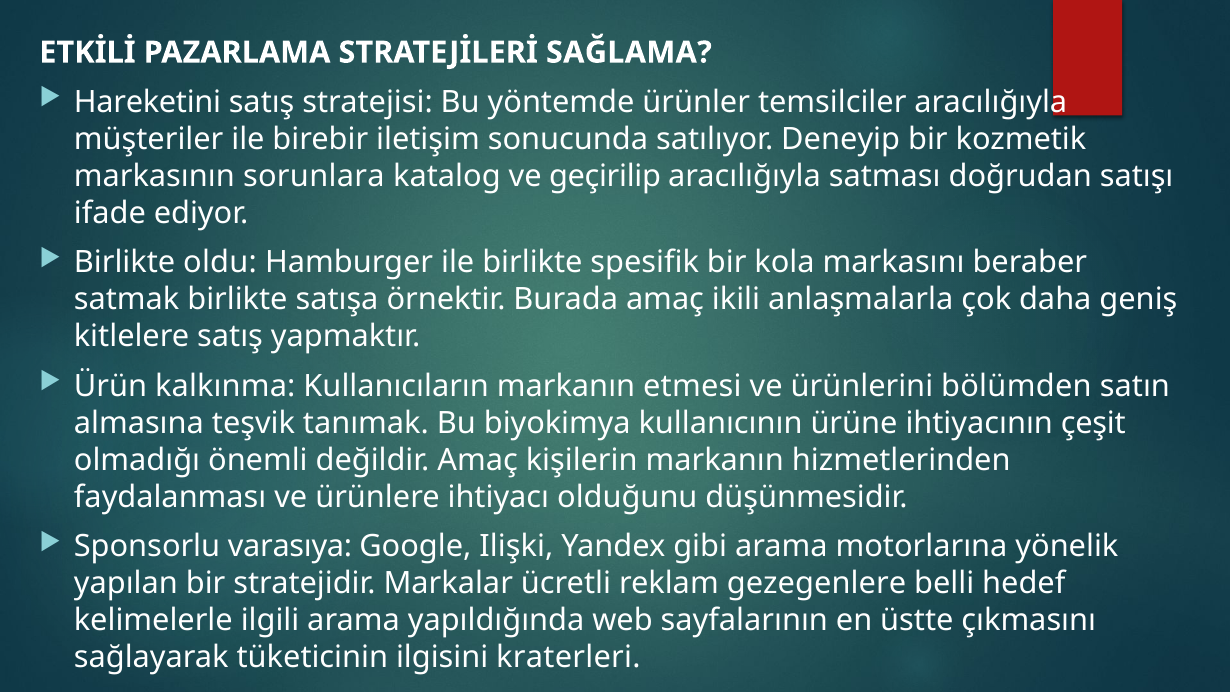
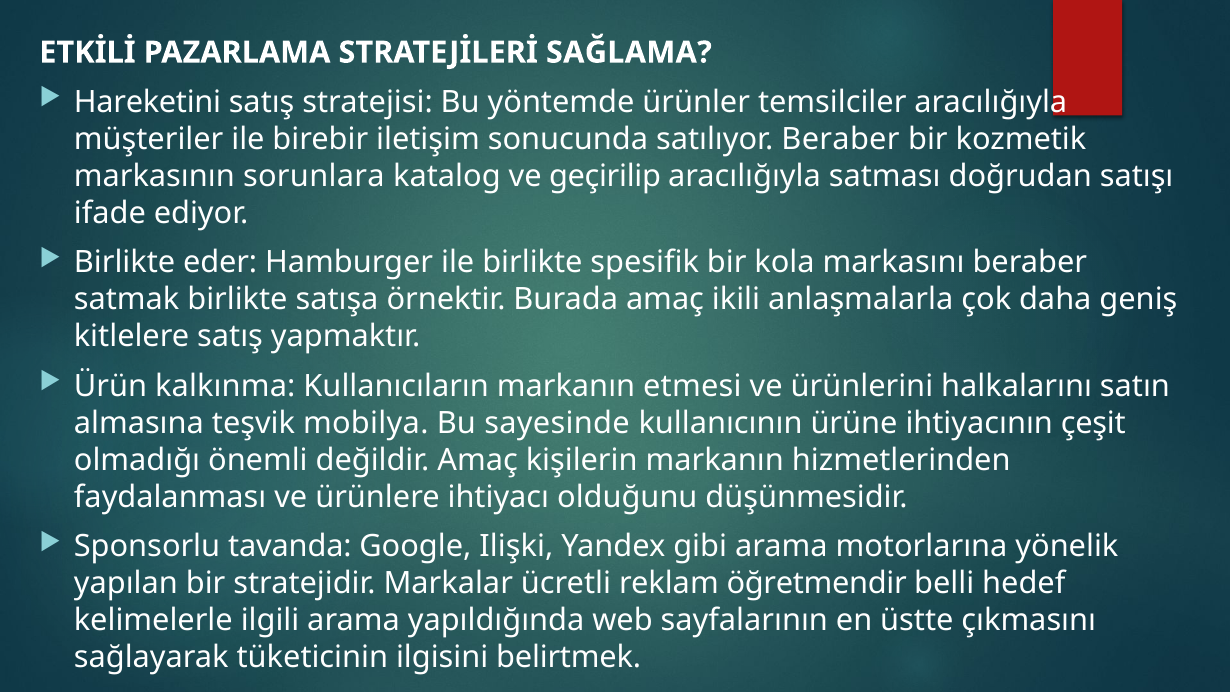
satılıyor Deneyip: Deneyip -> Beraber
oldu: oldu -> eder
bölümden: bölümden -> halkalarını
tanımak: tanımak -> mobilya
biyokimya: biyokimya -> sayesinde
varasıya: varasıya -> tavanda
gezegenlere: gezegenlere -> öğretmendir
kraterleri: kraterleri -> belirtmek
